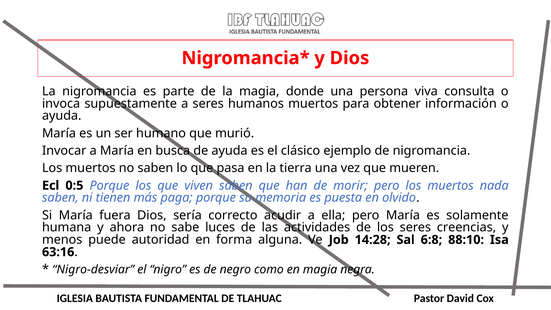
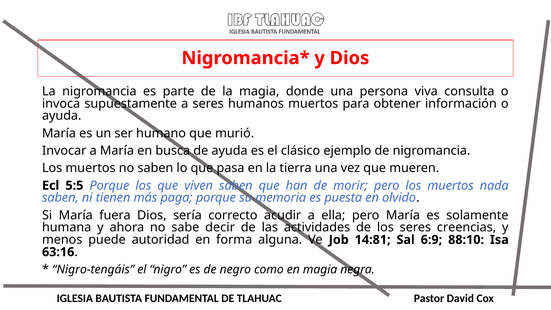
0:5: 0:5 -> 5:5
luces: luces -> decir
14:28: 14:28 -> 14:81
6:8: 6:8 -> 6:9
Nigro-desviar: Nigro-desviar -> Nigro-tengáis
